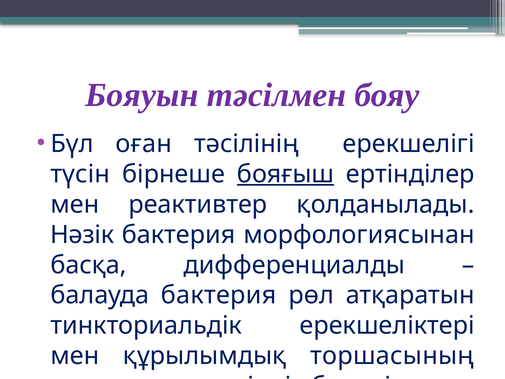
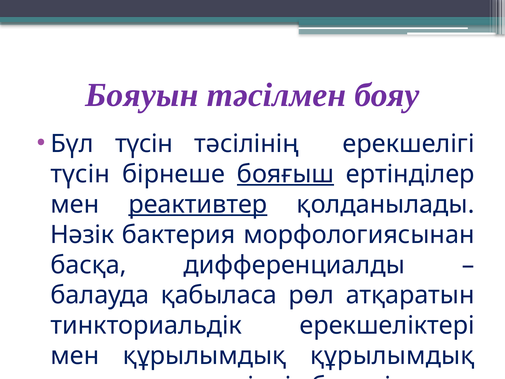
Бүл оған: оған -> түсін
реактивтер underline: none -> present
балауда бактерия: бактерия -> қабыласа
құрылымдық торшасының: торшасының -> құрылымдық
